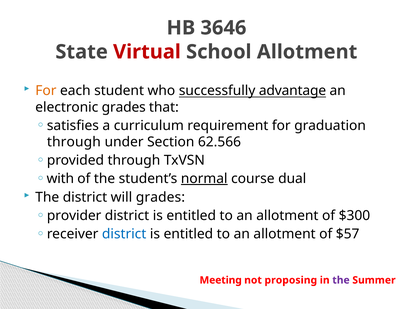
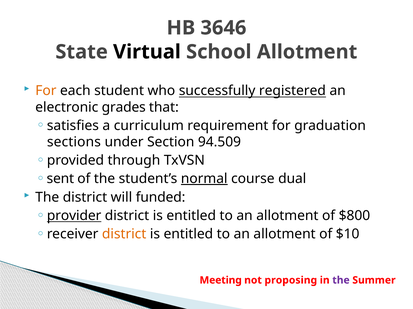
Virtual colour: red -> black
advantage: advantage -> registered
through at (74, 142): through -> sections
62.566: 62.566 -> 94.509
with: with -> sent
will grades: grades -> funded
provider underline: none -> present
$300: $300 -> $800
district at (124, 235) colour: blue -> orange
$57: $57 -> $10
